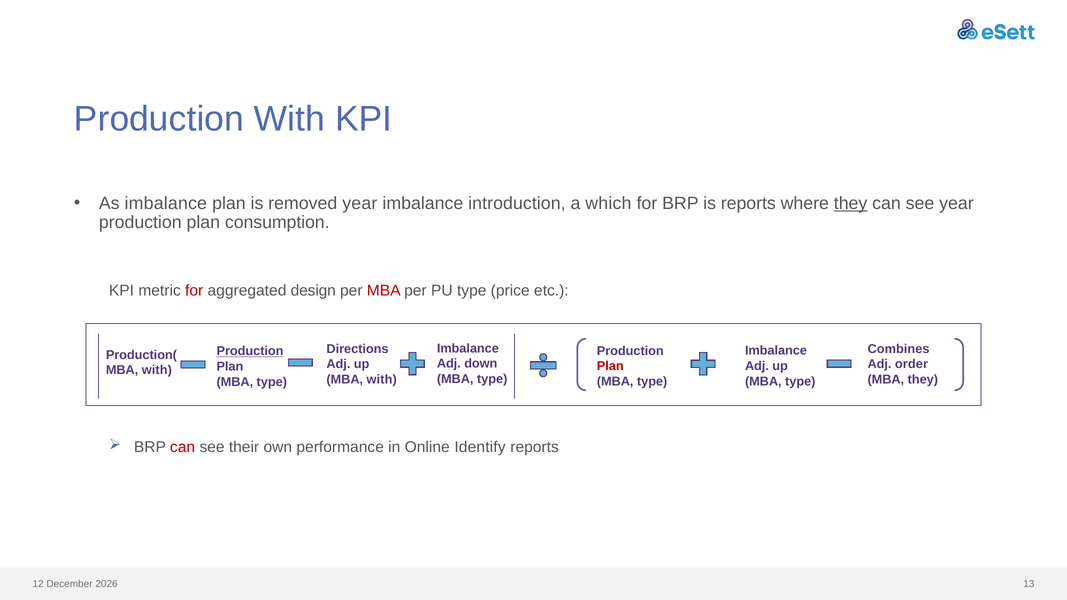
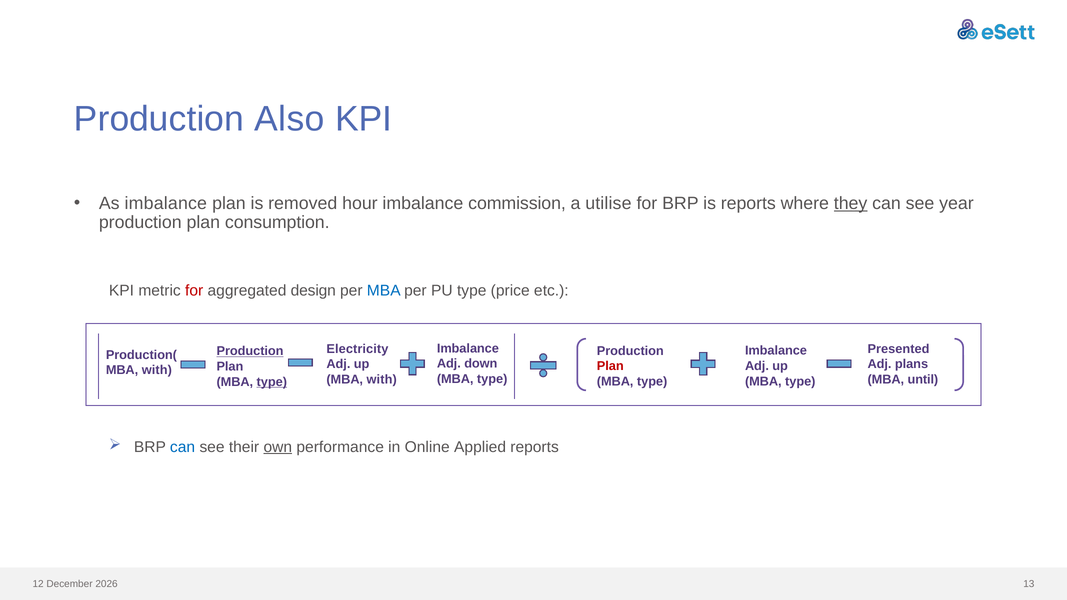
Production With: With -> Also
removed year: year -> hour
introduction: introduction -> commission
which: which -> utilise
MBA at (384, 291) colour: red -> blue
Directions: Directions -> Electricity
Combines: Combines -> Presented
order: order -> plans
MBA they: they -> until
type at (272, 382) underline: none -> present
can at (183, 447) colour: red -> blue
own underline: none -> present
Identify: Identify -> Applied
